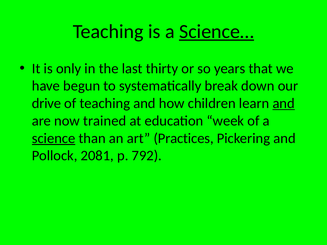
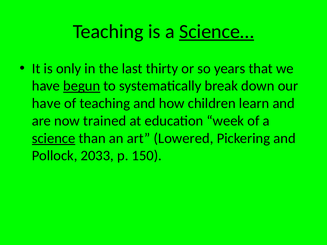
begun underline: none -> present
drive at (46, 103): drive -> have
and at (284, 103) underline: present -> none
Practices: Practices -> Lowered
2081: 2081 -> 2033
792: 792 -> 150
